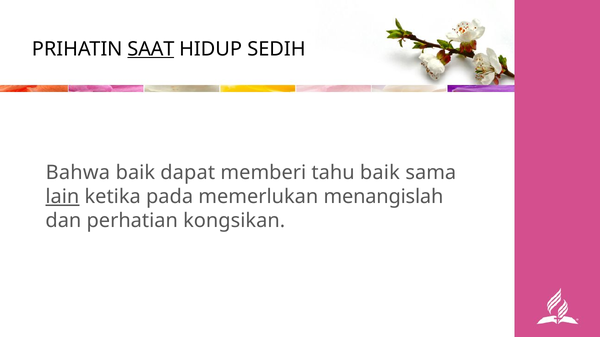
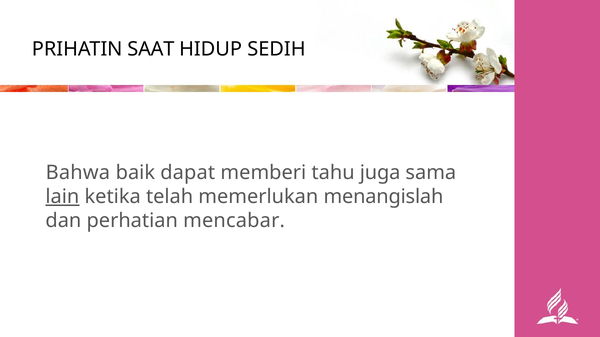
SAAT underline: present -> none
tahu baik: baik -> juga
pada: pada -> telah
kongsikan: kongsikan -> mencabar
